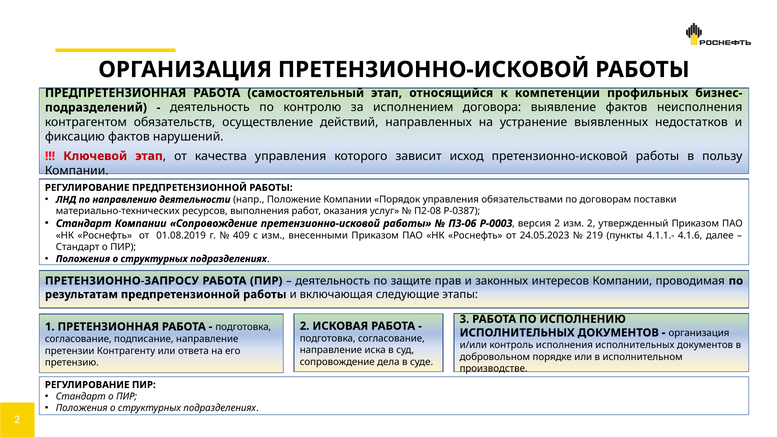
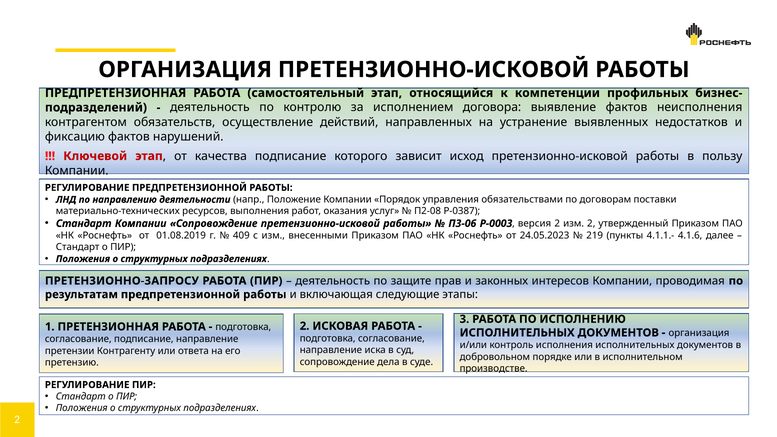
качества управления: управления -> подписание
